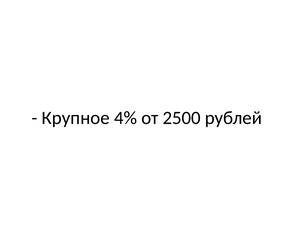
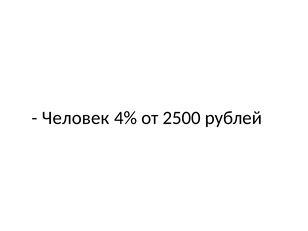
Крупное: Крупное -> Человек
